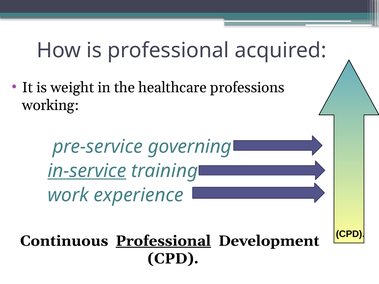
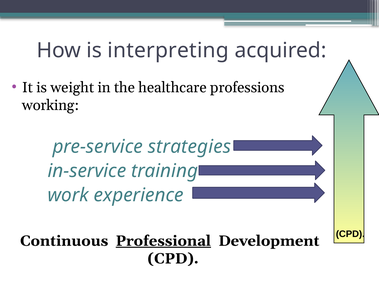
is professional: professional -> interpreting
governing: governing -> strategies
in-service underline: present -> none
